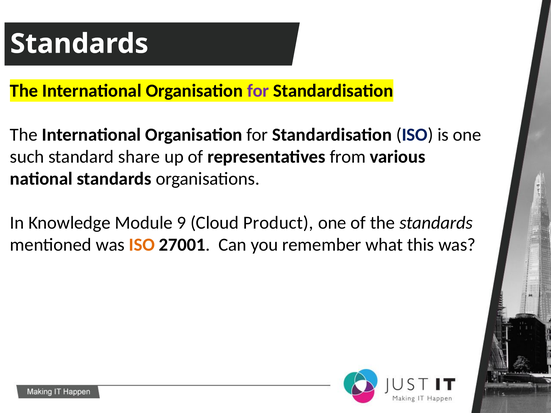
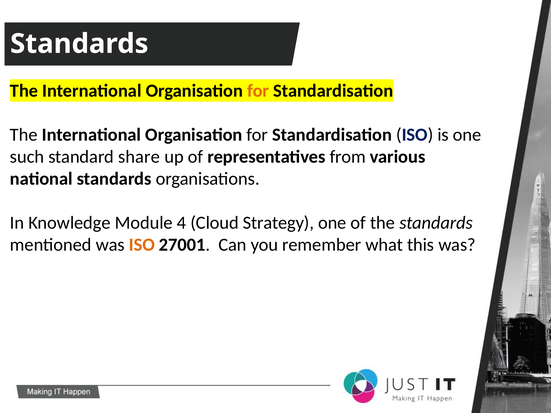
for at (258, 91) colour: purple -> orange
9: 9 -> 4
Product: Product -> Strategy
